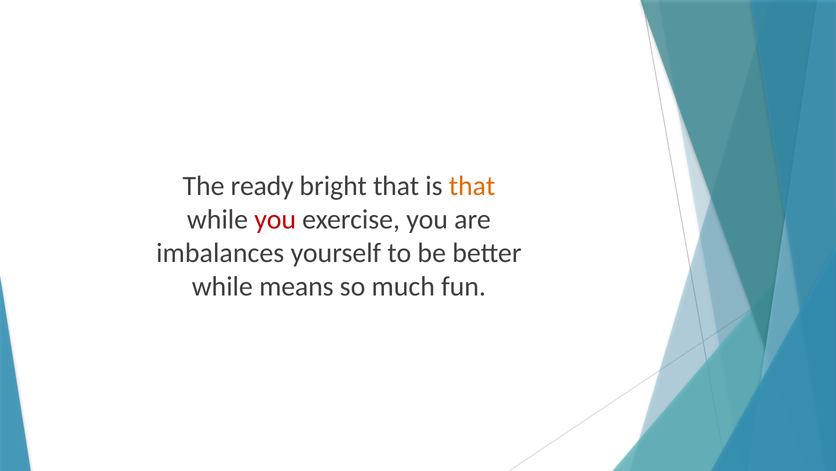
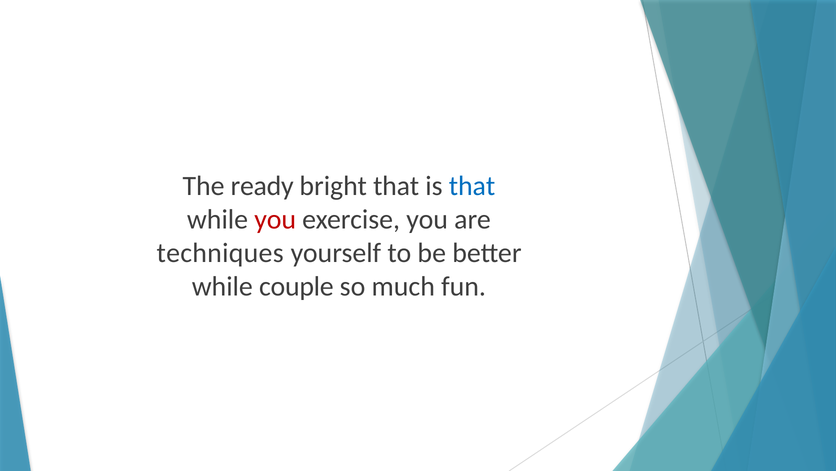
that at (472, 186) colour: orange -> blue
imbalances: imbalances -> techniques
means: means -> couple
